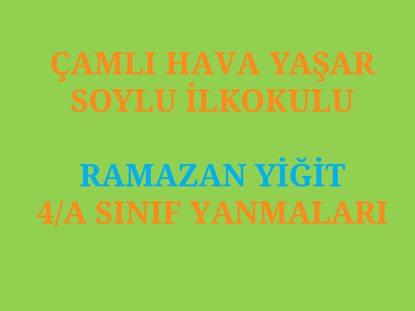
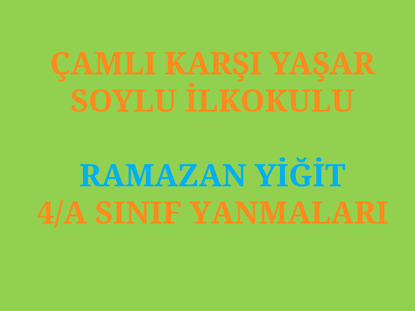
HAVA: HAVA -> KARŞI
